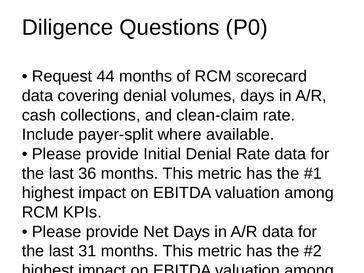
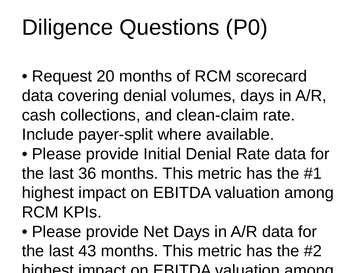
44: 44 -> 20
31: 31 -> 43
